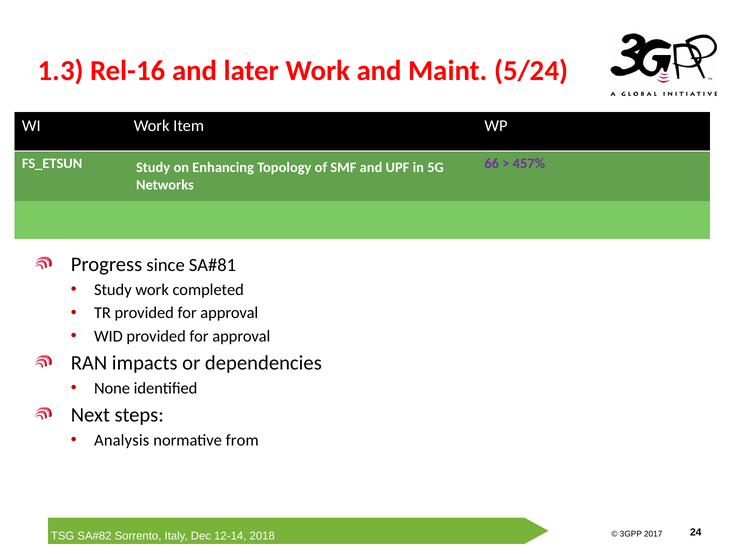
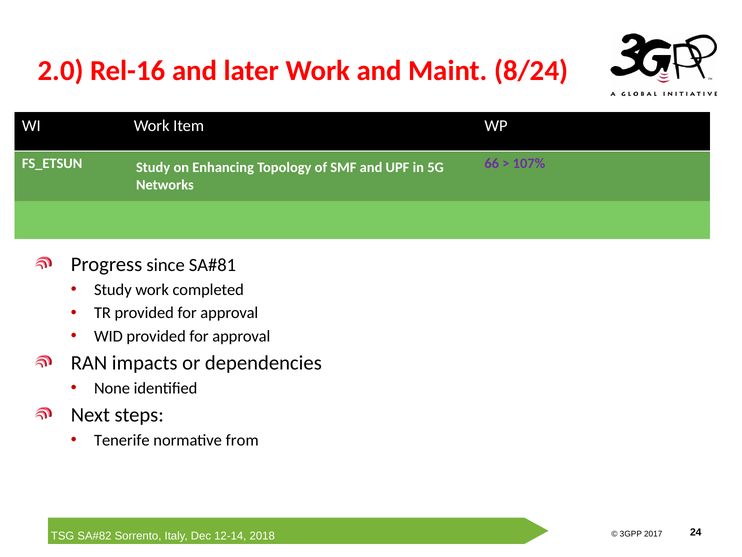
1.3: 1.3 -> 2.0
5/24: 5/24 -> 8/24
457%: 457% -> 107%
Analysis: Analysis -> Tenerife
